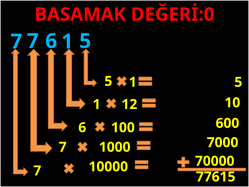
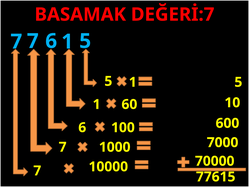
DEĞERİ:0: DEĞERİ:0 -> DEĞERİ:7
12: 12 -> 60
